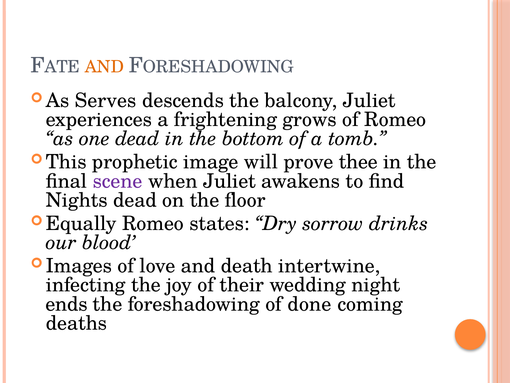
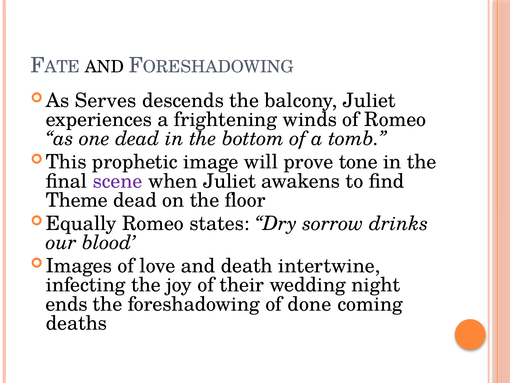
AND at (104, 67) colour: orange -> black
grows: grows -> winds
thee: thee -> tone
Nights: Nights -> Theme
